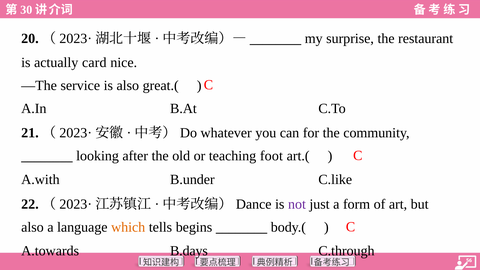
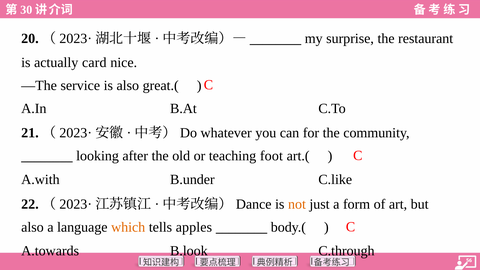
not colour: purple -> orange
begins: begins -> apples
B.days: B.days -> B.look
